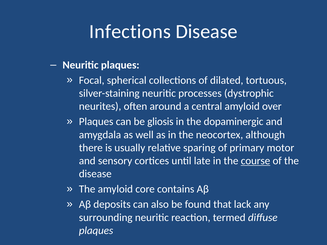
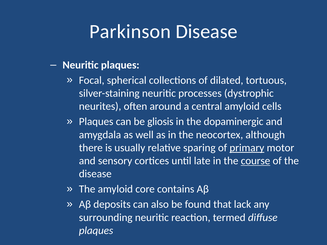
Infections: Infections -> Parkinson
over: over -> cells
primary underline: none -> present
